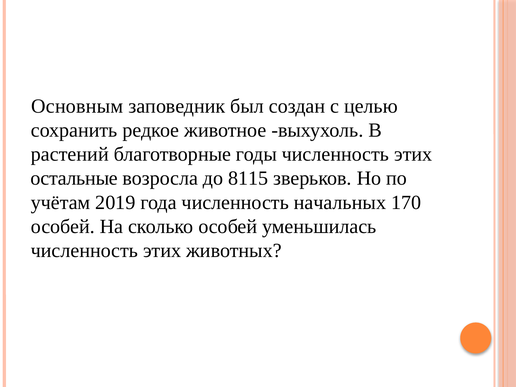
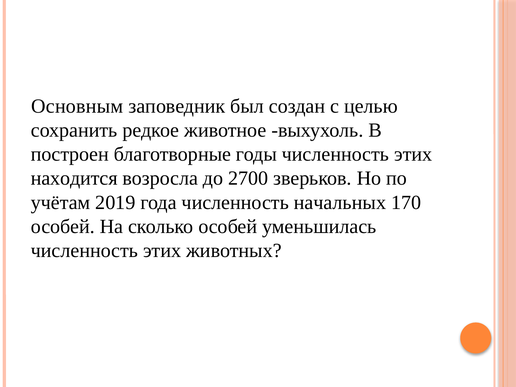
растений: растений -> построен
остальные: остальные -> находится
8115: 8115 -> 2700
